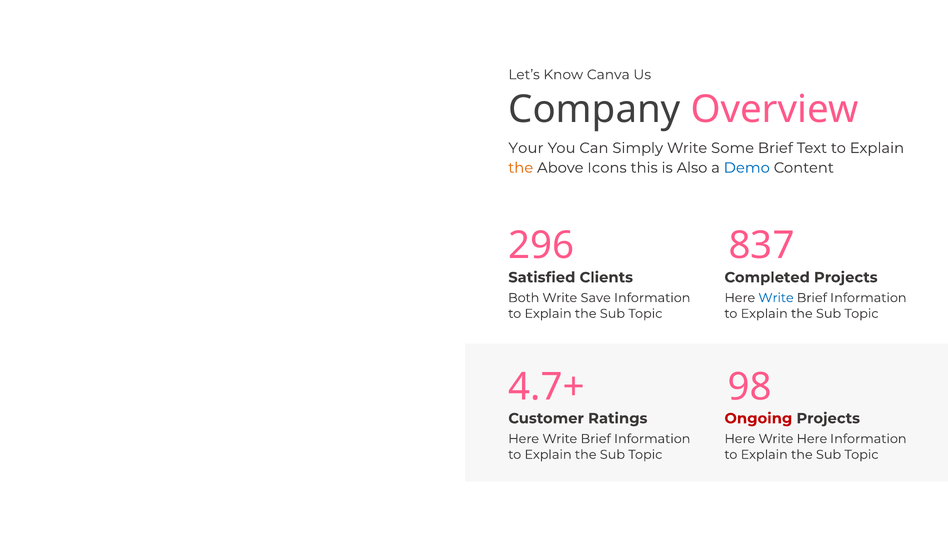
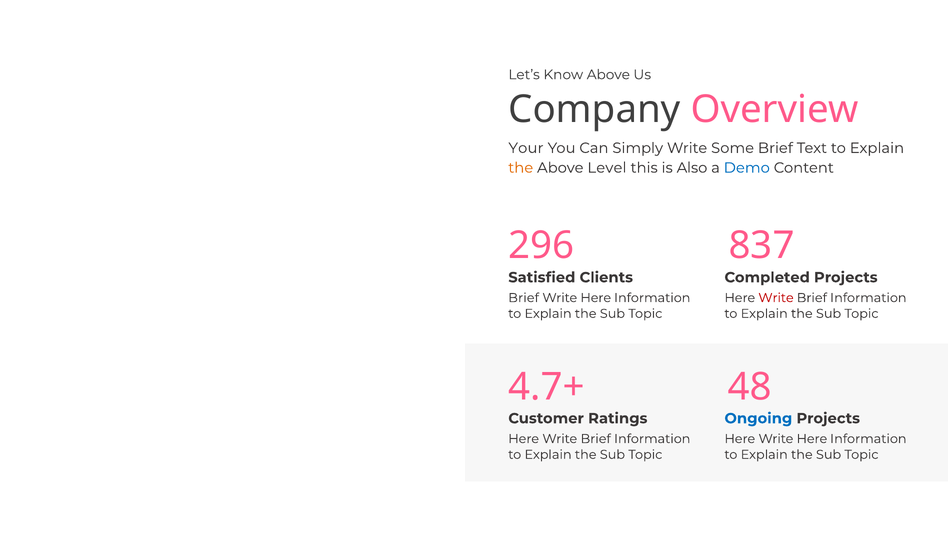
Know Canva: Canva -> Above
Icons: Icons -> Level
Both at (524, 298): Both -> Brief
Save at (596, 298): Save -> Here
Write at (776, 298) colour: blue -> red
98: 98 -> 48
Ongoing colour: red -> blue
